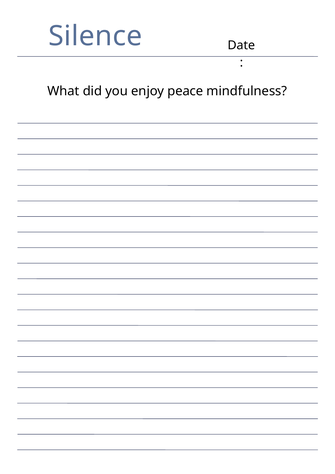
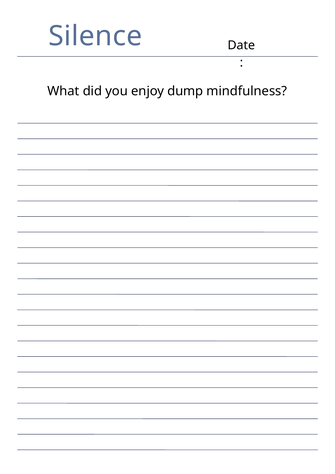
peace: peace -> dump
